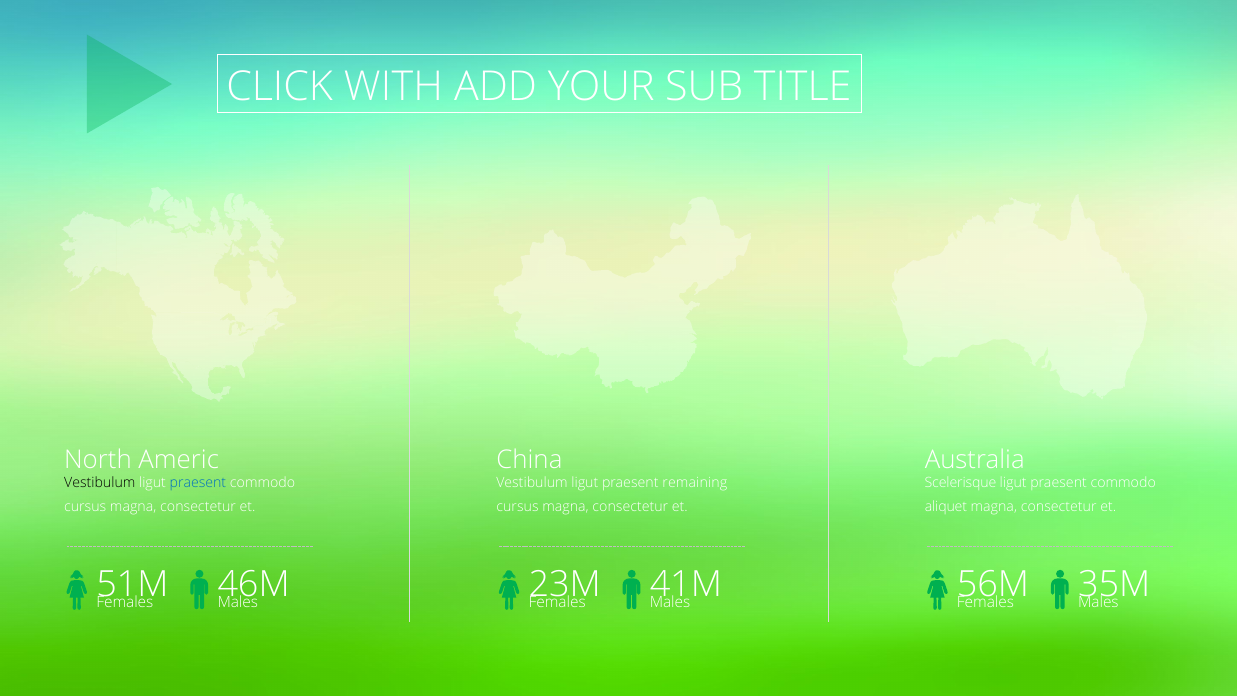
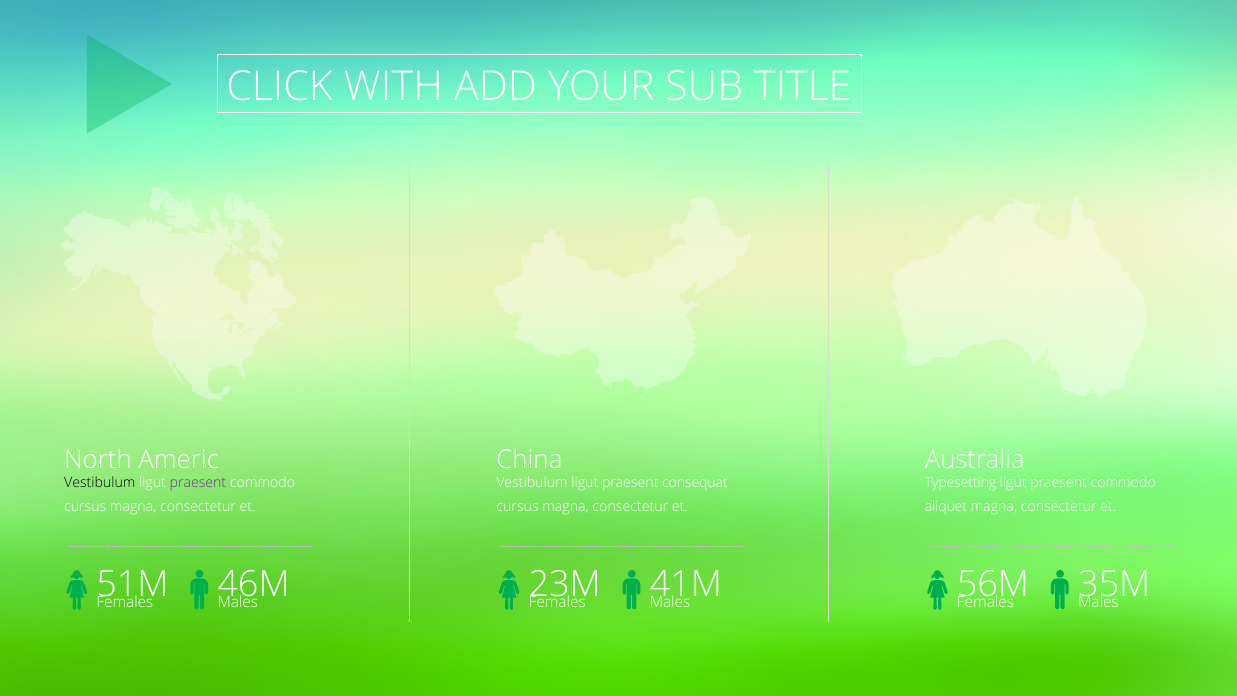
praesent at (198, 483) colour: blue -> purple
remaining: remaining -> consequat
Scelerisque: Scelerisque -> Typesetting
